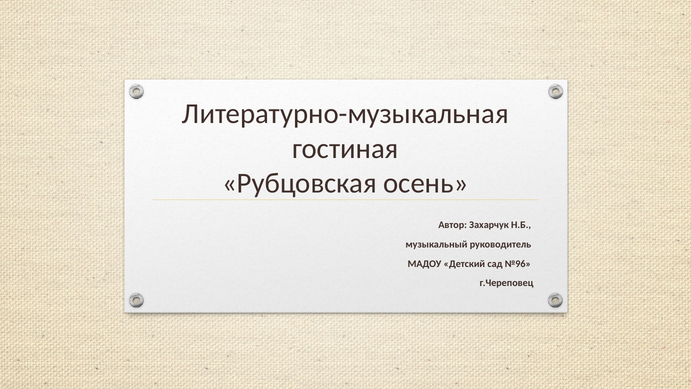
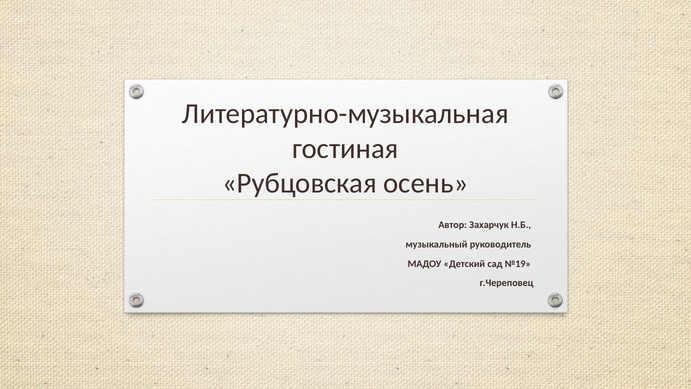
№96: №96 -> №19
